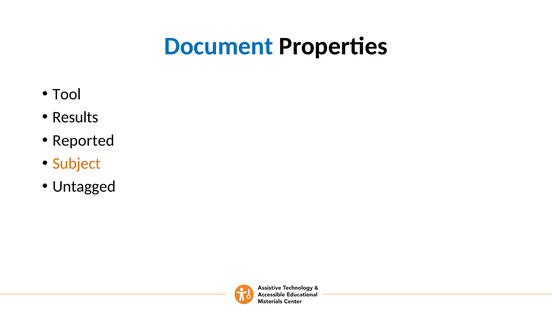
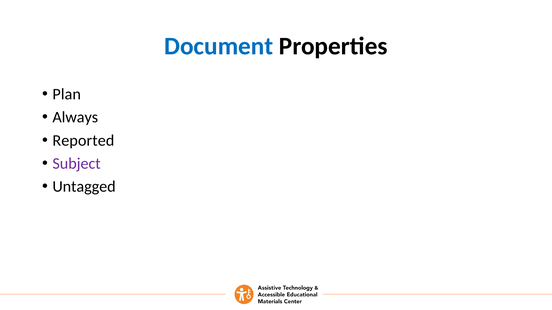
Tool: Tool -> Plan
Results: Results -> Always
Subject colour: orange -> purple
